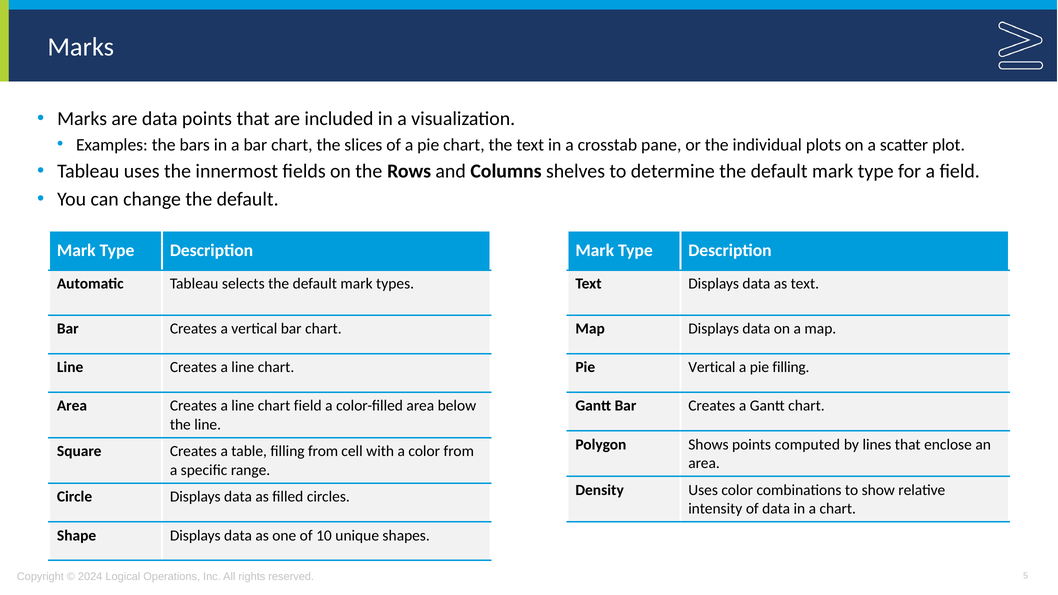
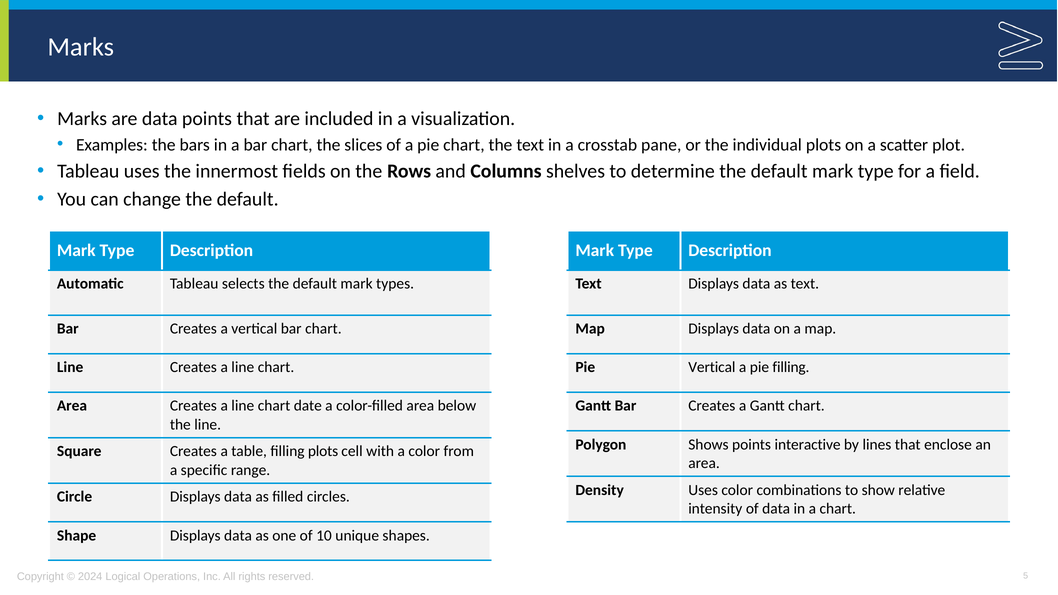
chart field: field -> date
computed: computed -> interactive
filling from: from -> plots
